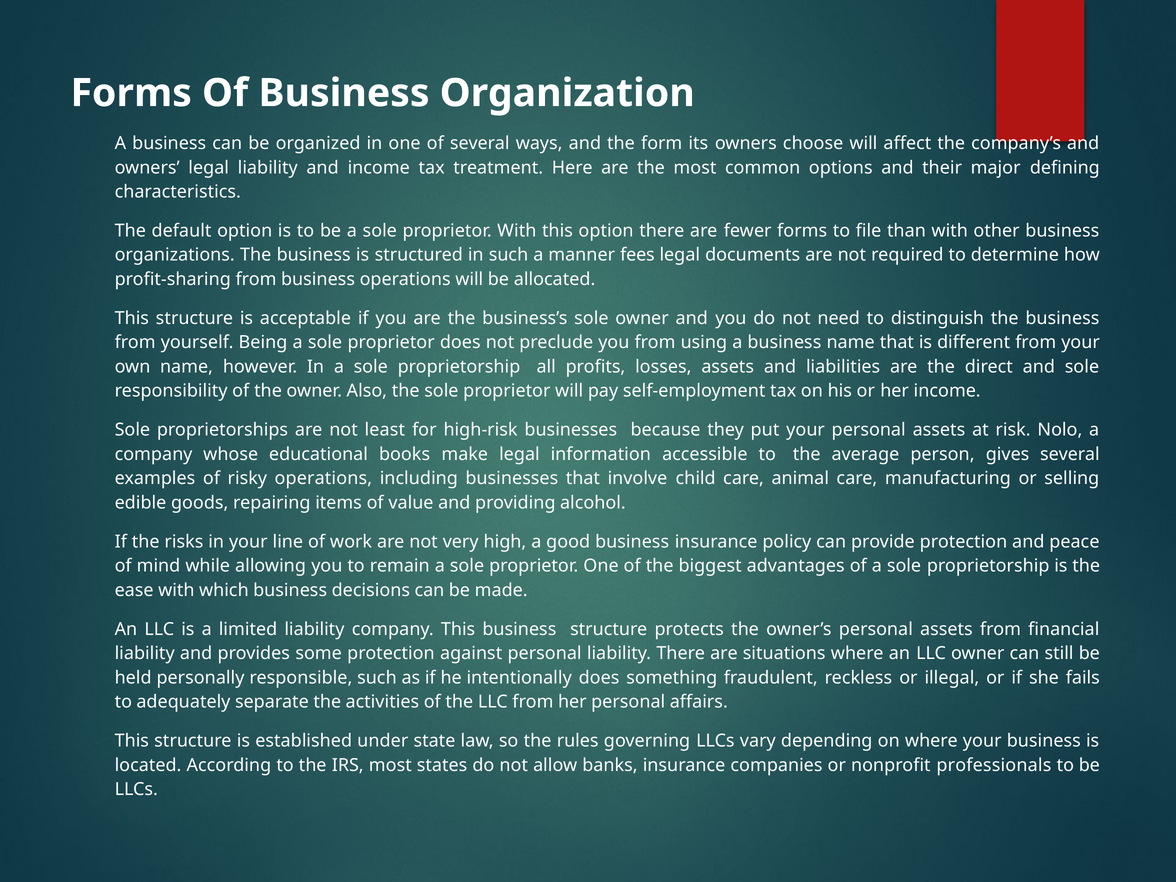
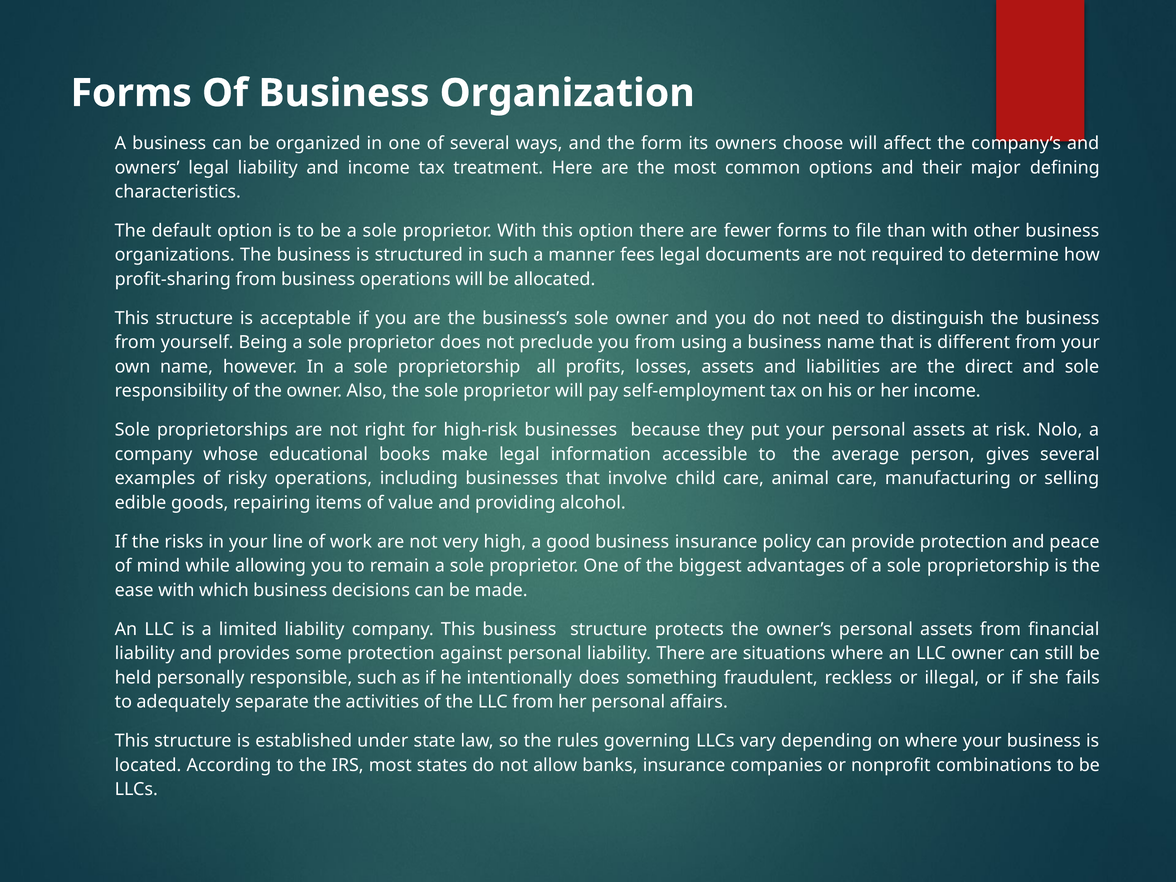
least: least -> right
professionals: professionals -> combinations
